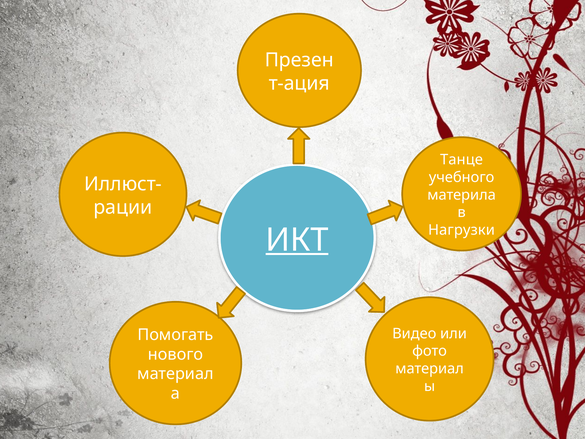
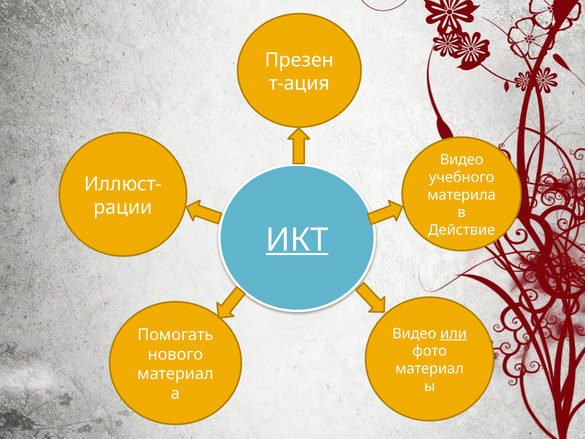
Танце at (462, 160): Танце -> Видео
Нагрузки: Нагрузки -> Действие
или underline: none -> present
